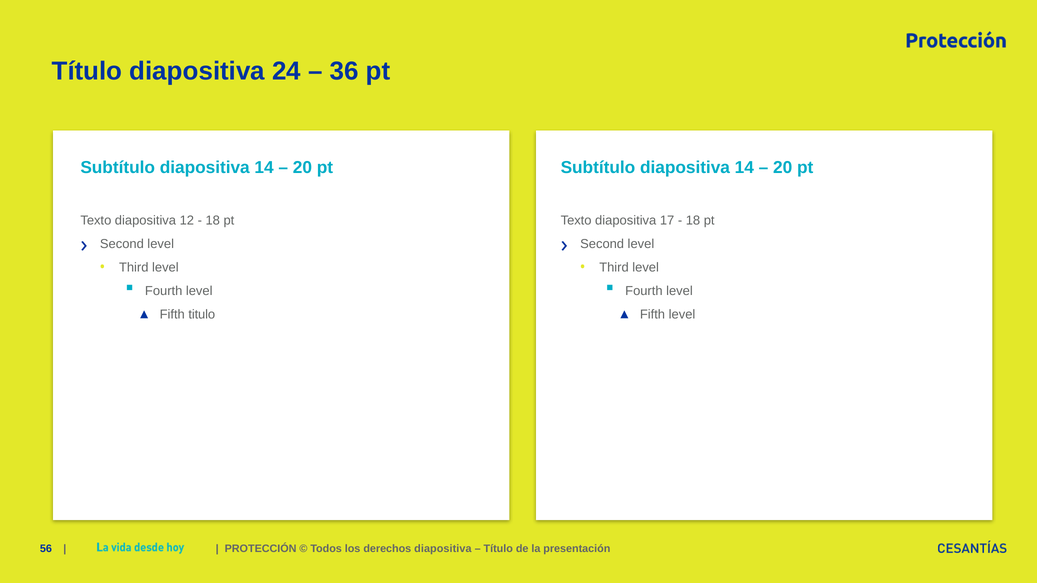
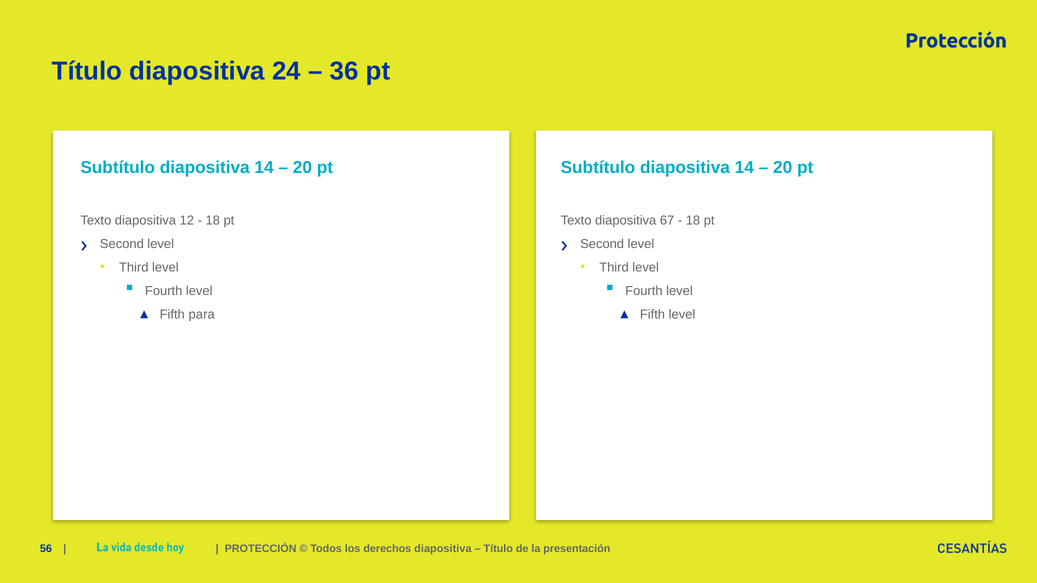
17: 17 -> 67
titulo: titulo -> para
